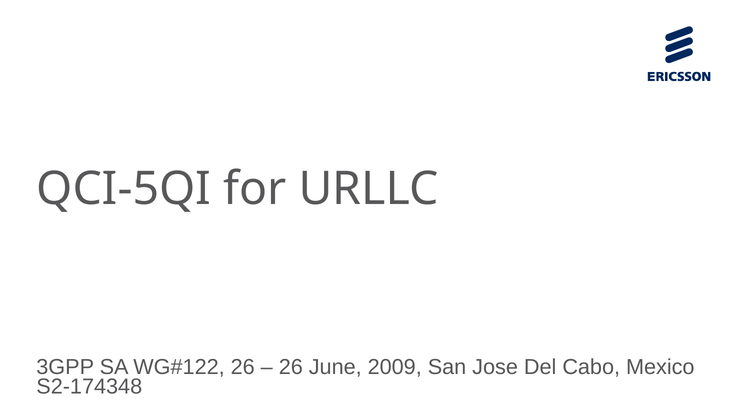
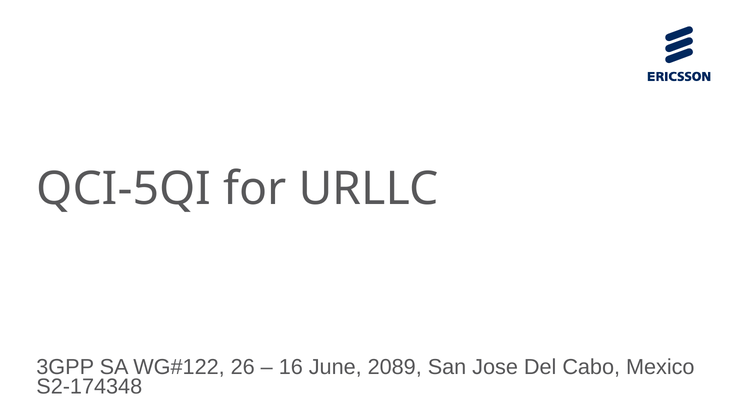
26 at (291, 367): 26 -> 16
2009: 2009 -> 2089
